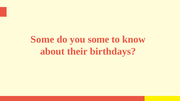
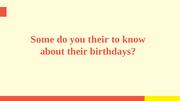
you some: some -> their
